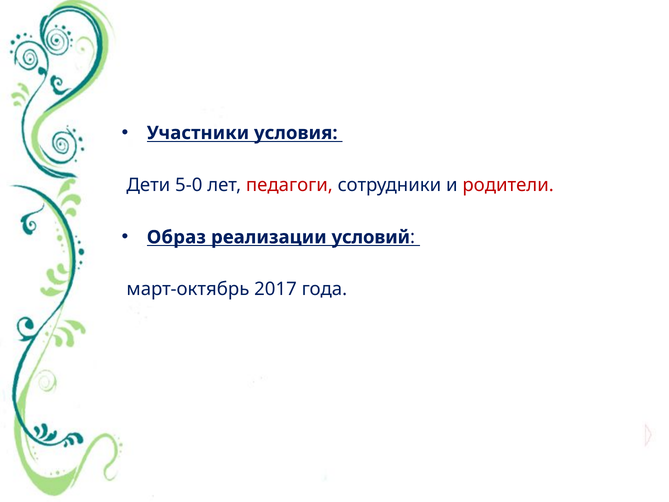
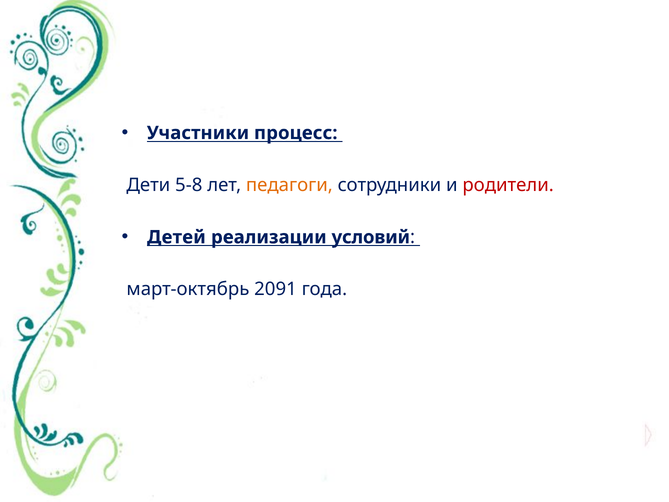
условия: условия -> процесс
5-0: 5-0 -> 5-8
педагоги colour: red -> orange
Образ: Образ -> Детей
2017: 2017 -> 2091
